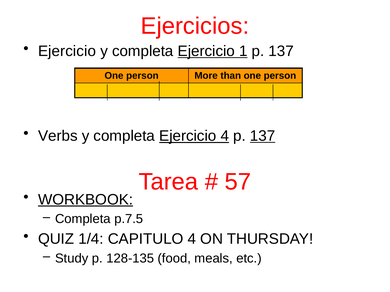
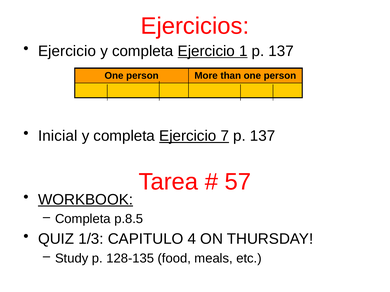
Verbs: Verbs -> Inicial
Ejercicio 4: 4 -> 7
137 at (263, 136) underline: present -> none
p.7.5: p.7.5 -> p.8.5
1/4: 1/4 -> 1/3
